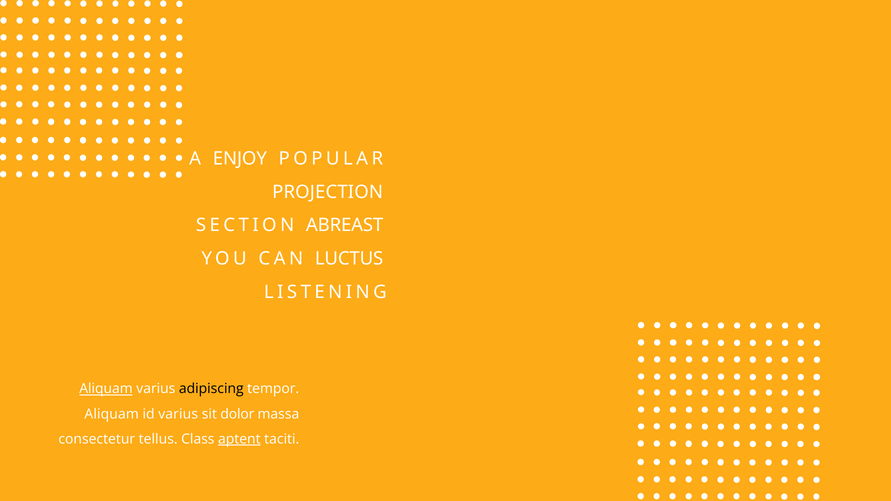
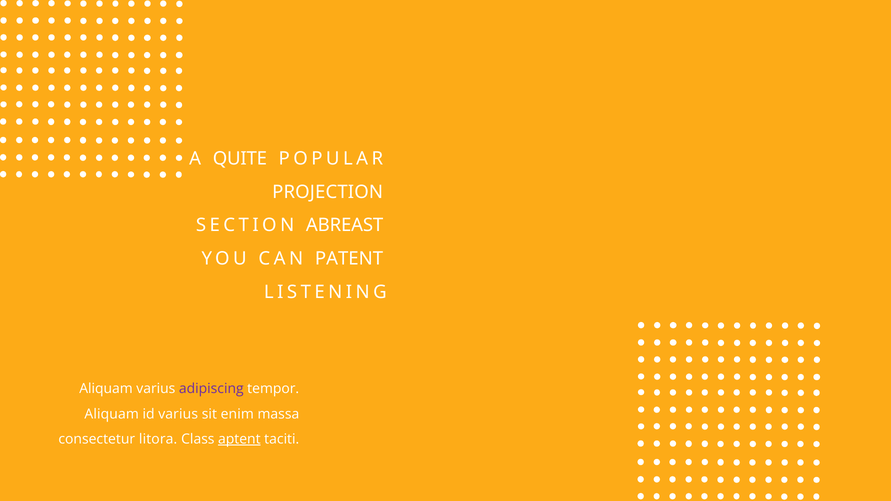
ENJOY: ENJOY -> QUITE
LUCTUS: LUCTUS -> PATENT
Aliquam at (106, 389) underline: present -> none
adipiscing colour: black -> purple
dolor: dolor -> enim
tellus: tellus -> litora
